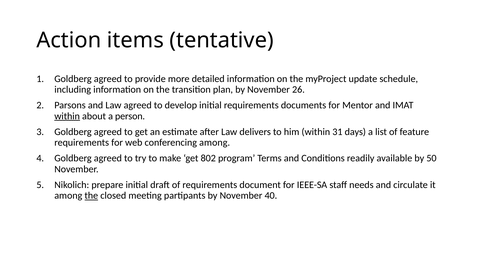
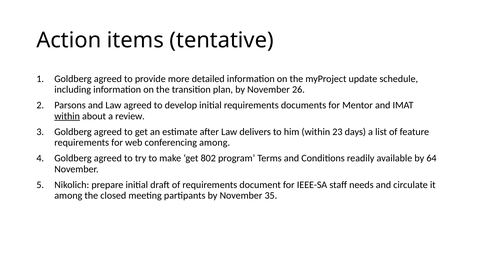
person: person -> review
31: 31 -> 23
50: 50 -> 64
the at (91, 196) underline: present -> none
40: 40 -> 35
